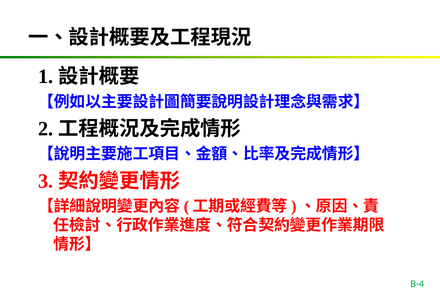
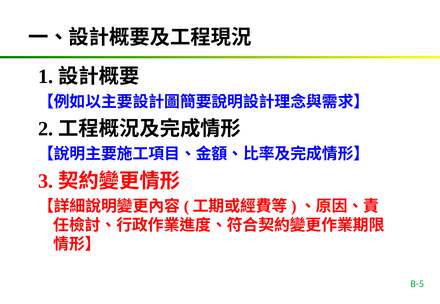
B-4: B-4 -> B-5
